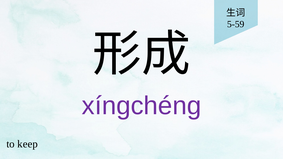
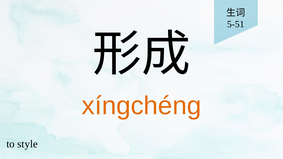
5-59: 5-59 -> 5-51
xíngchéng colour: purple -> orange
keep: keep -> style
